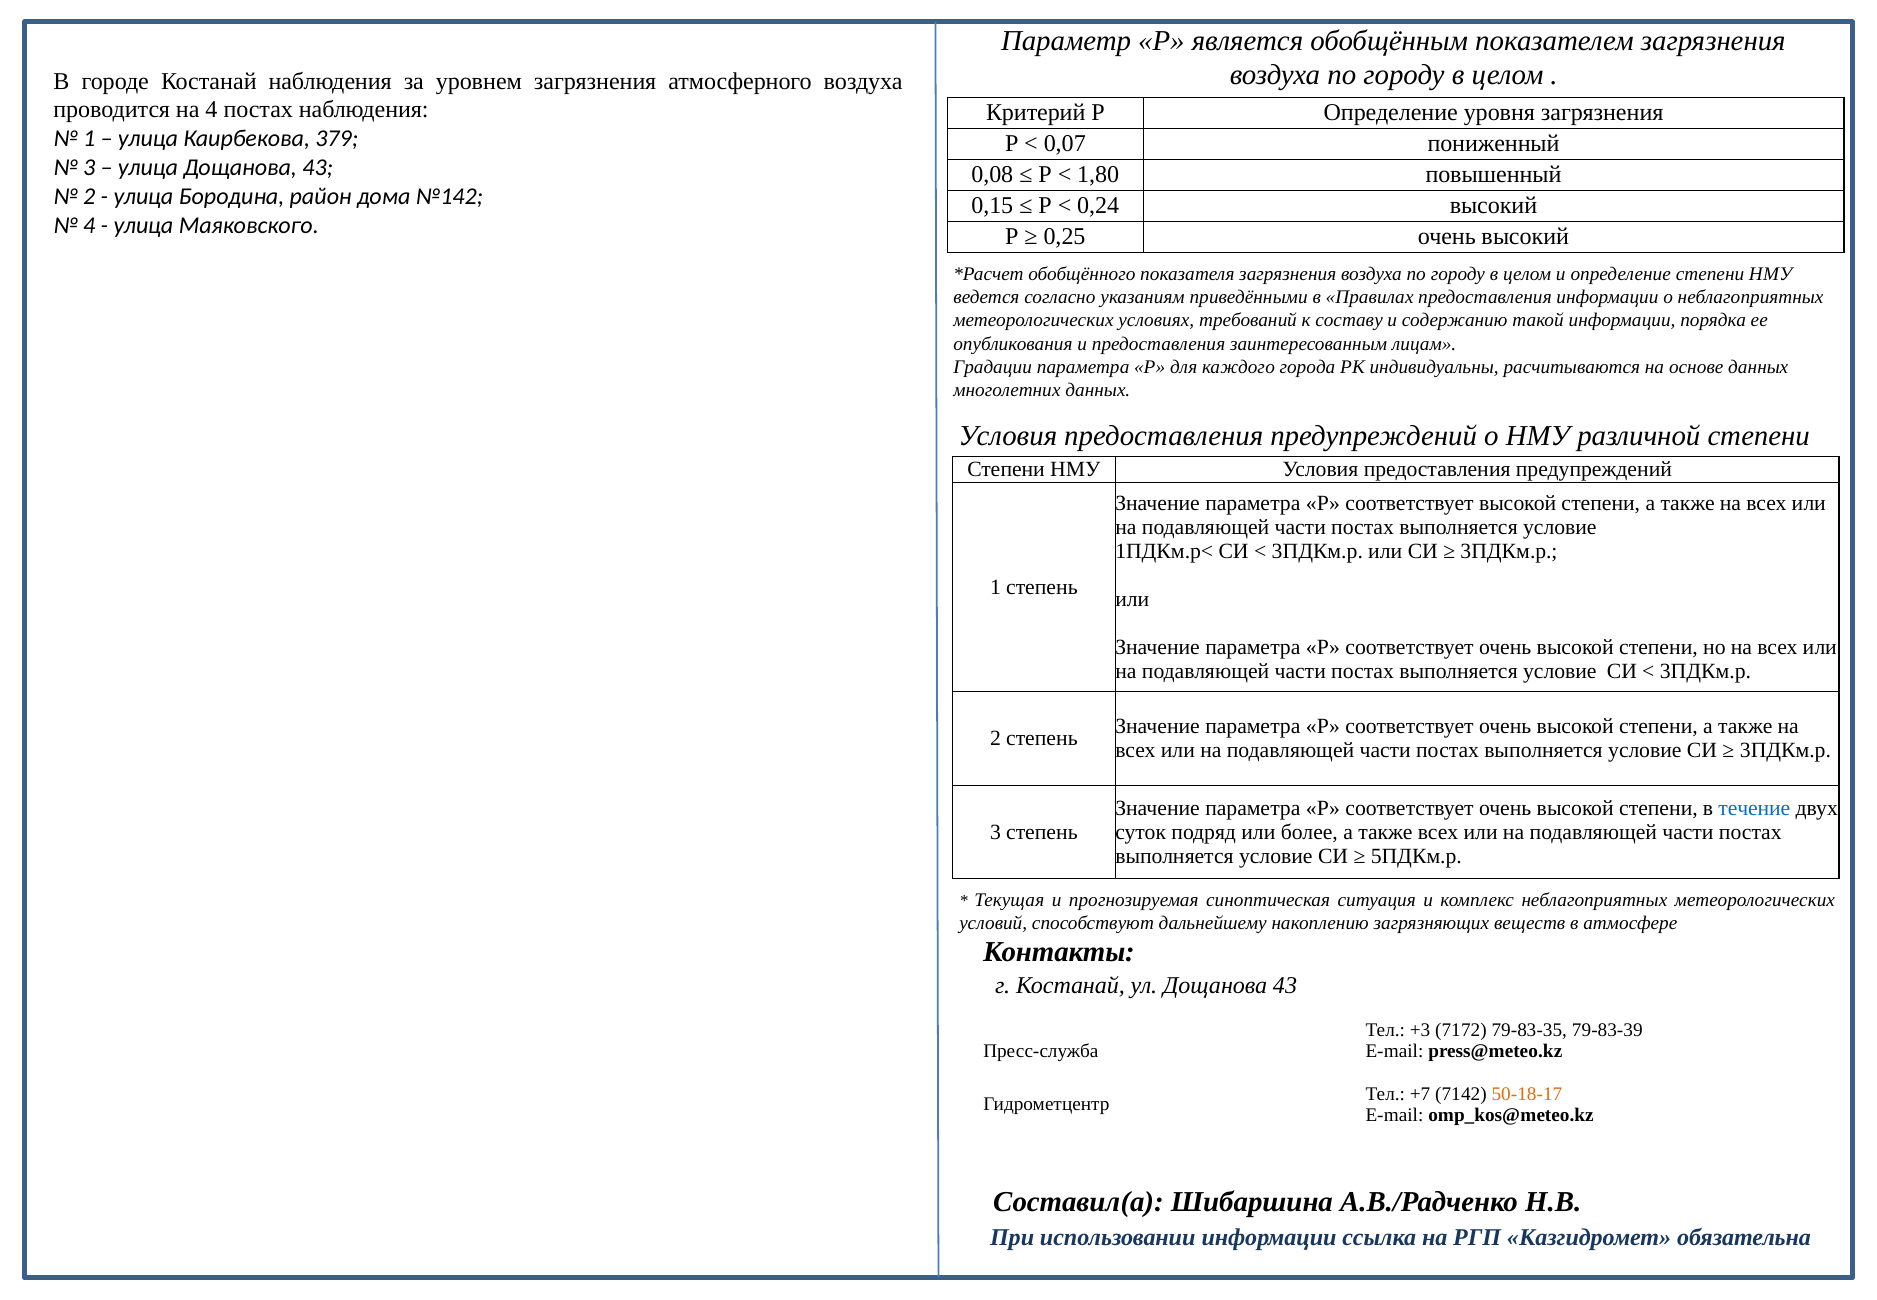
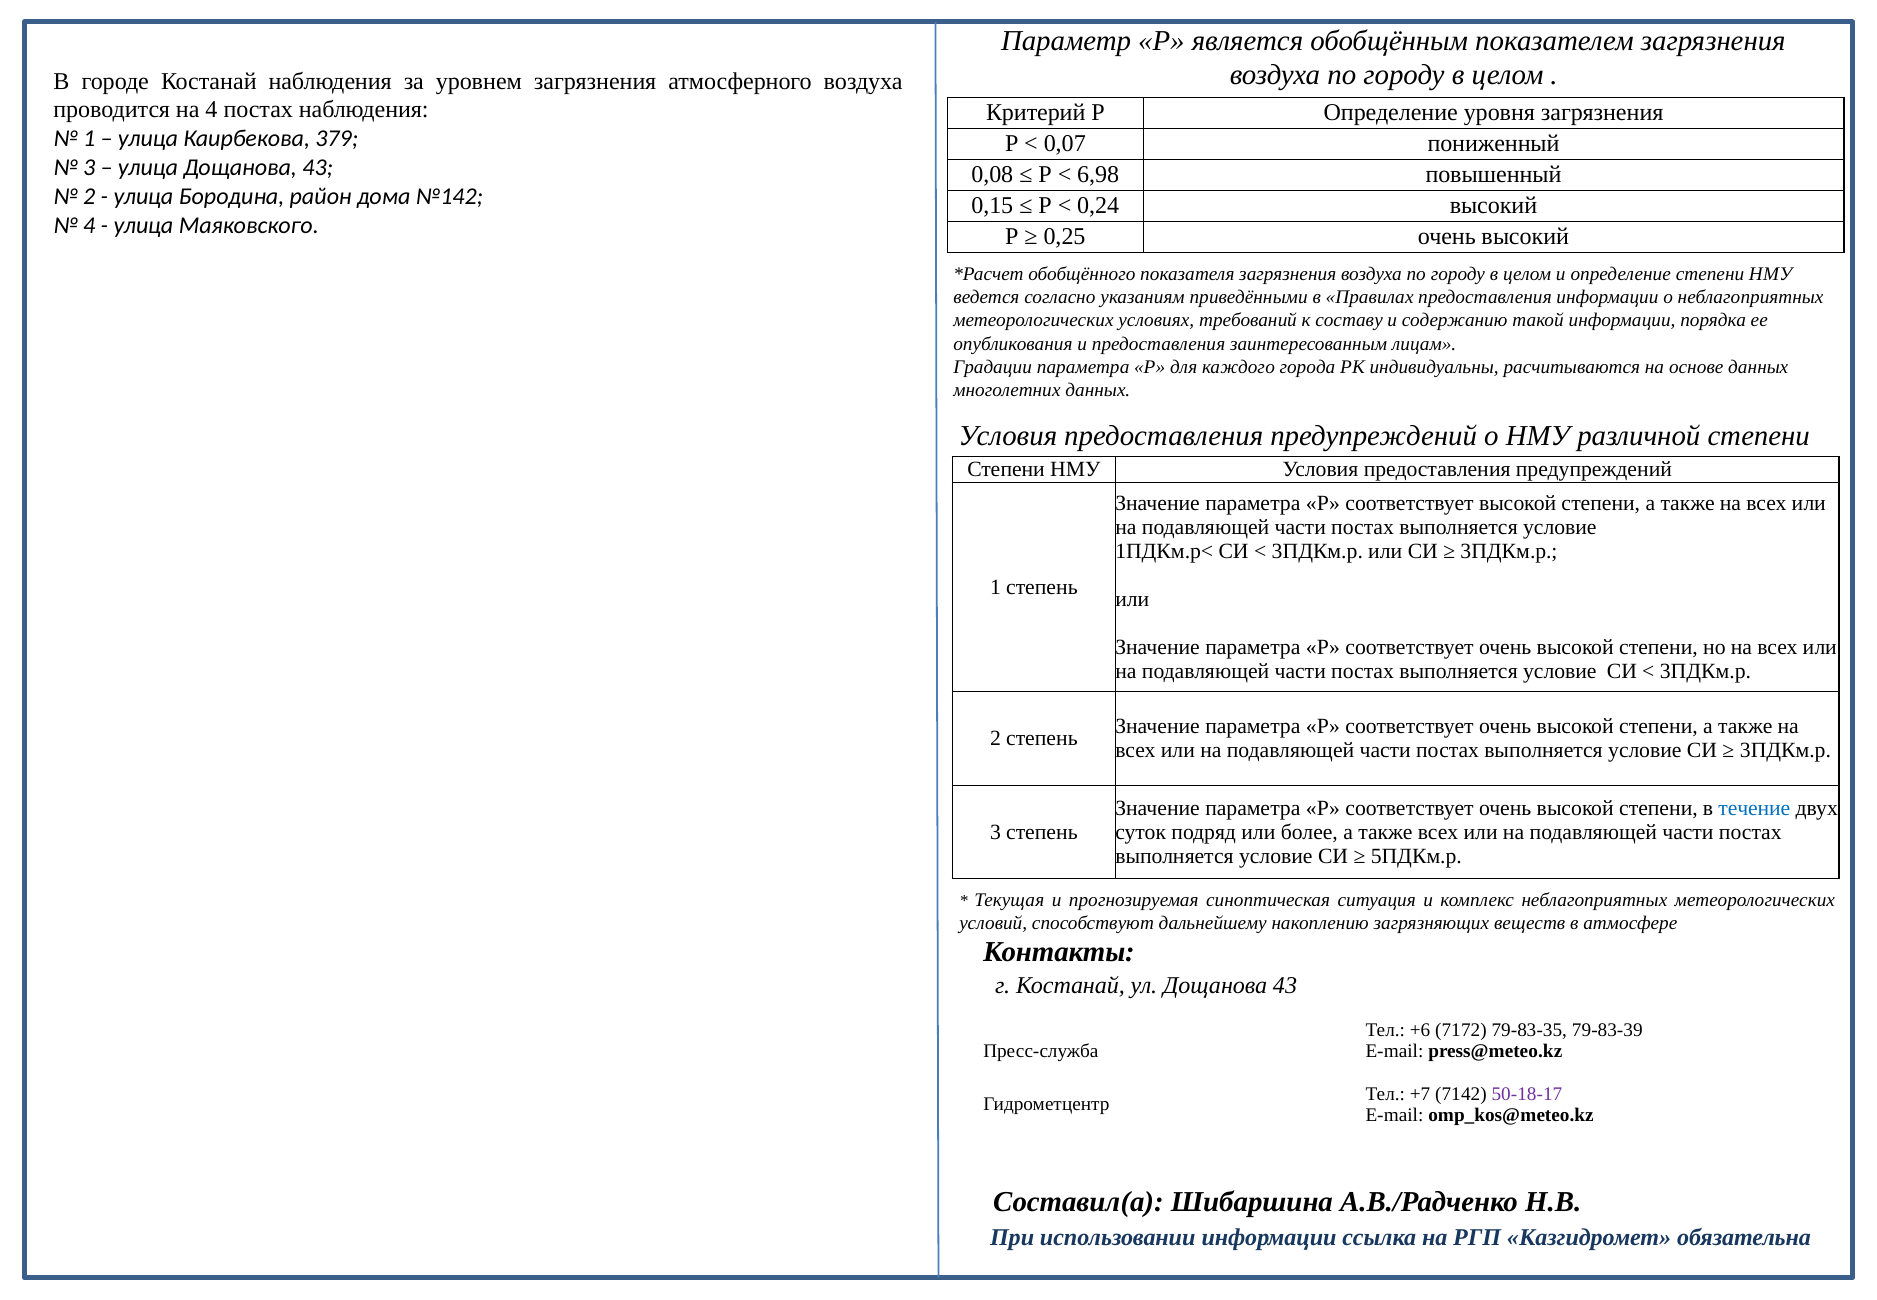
1,80: 1,80 -> 6,98
+3: +3 -> +6
50-18-17 colour: orange -> purple
